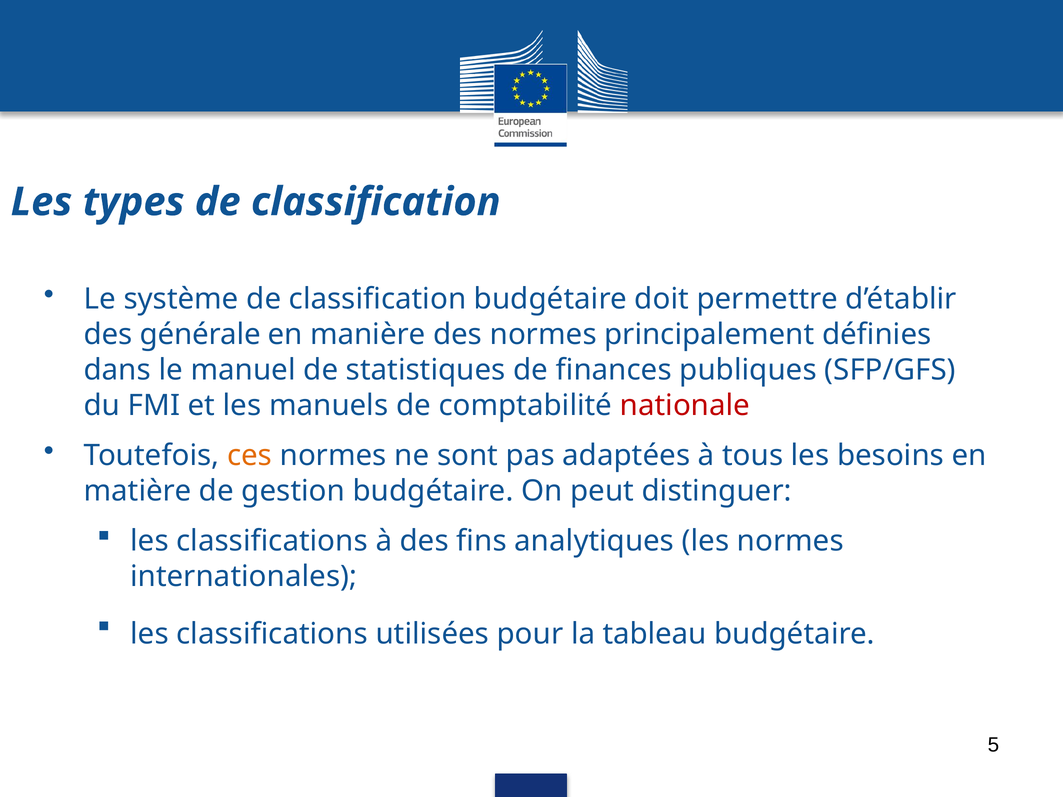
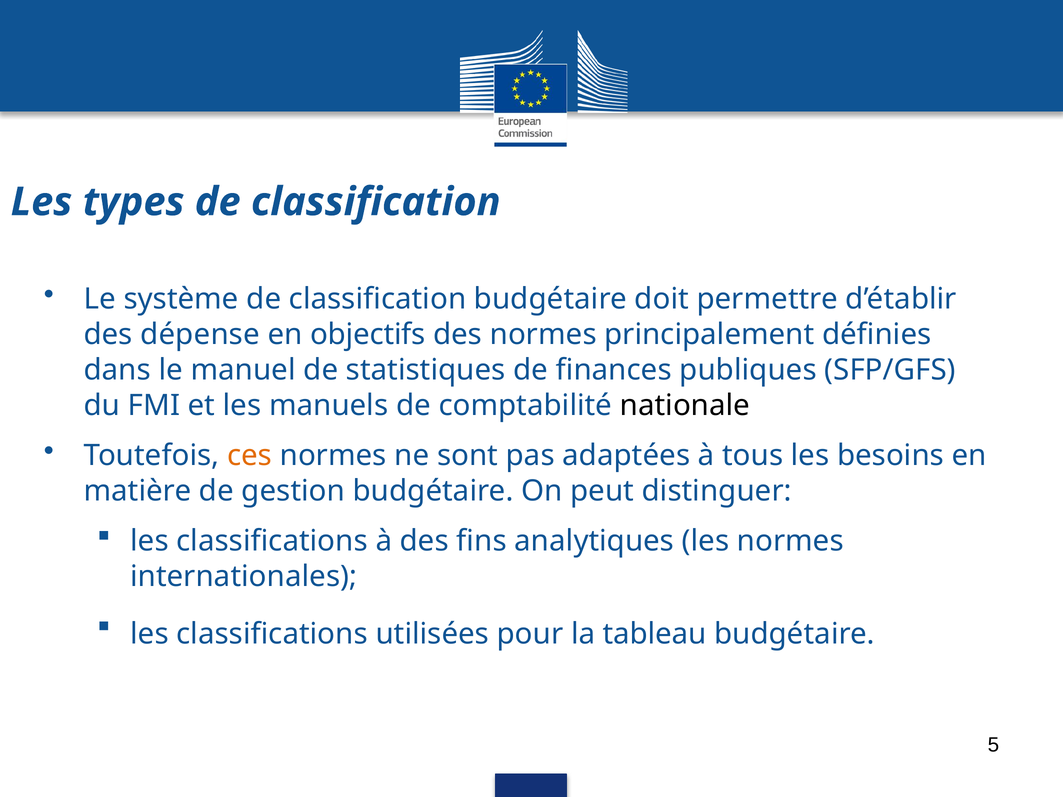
générale: générale -> dépense
manière: manière -> objectifs
nationale colour: red -> black
